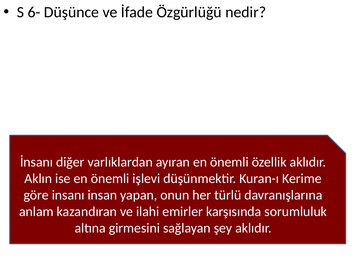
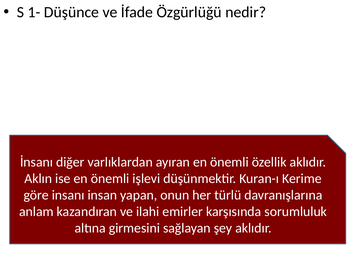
6-: 6- -> 1-
